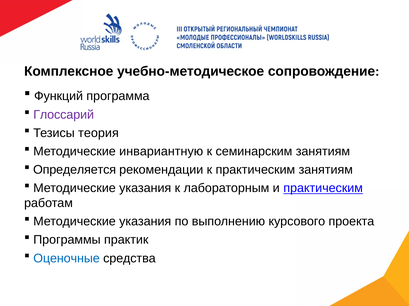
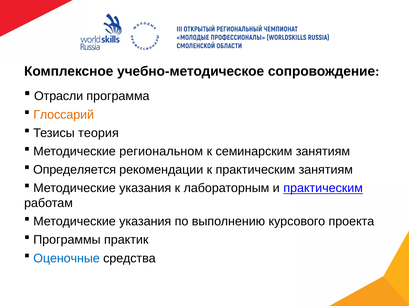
Функций: Функций -> Отрасли
Глоссарий colour: purple -> orange
инвариантную: инвариантную -> региональном
